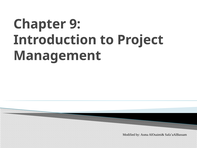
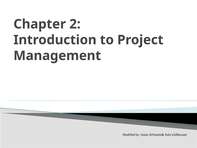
9: 9 -> 2
